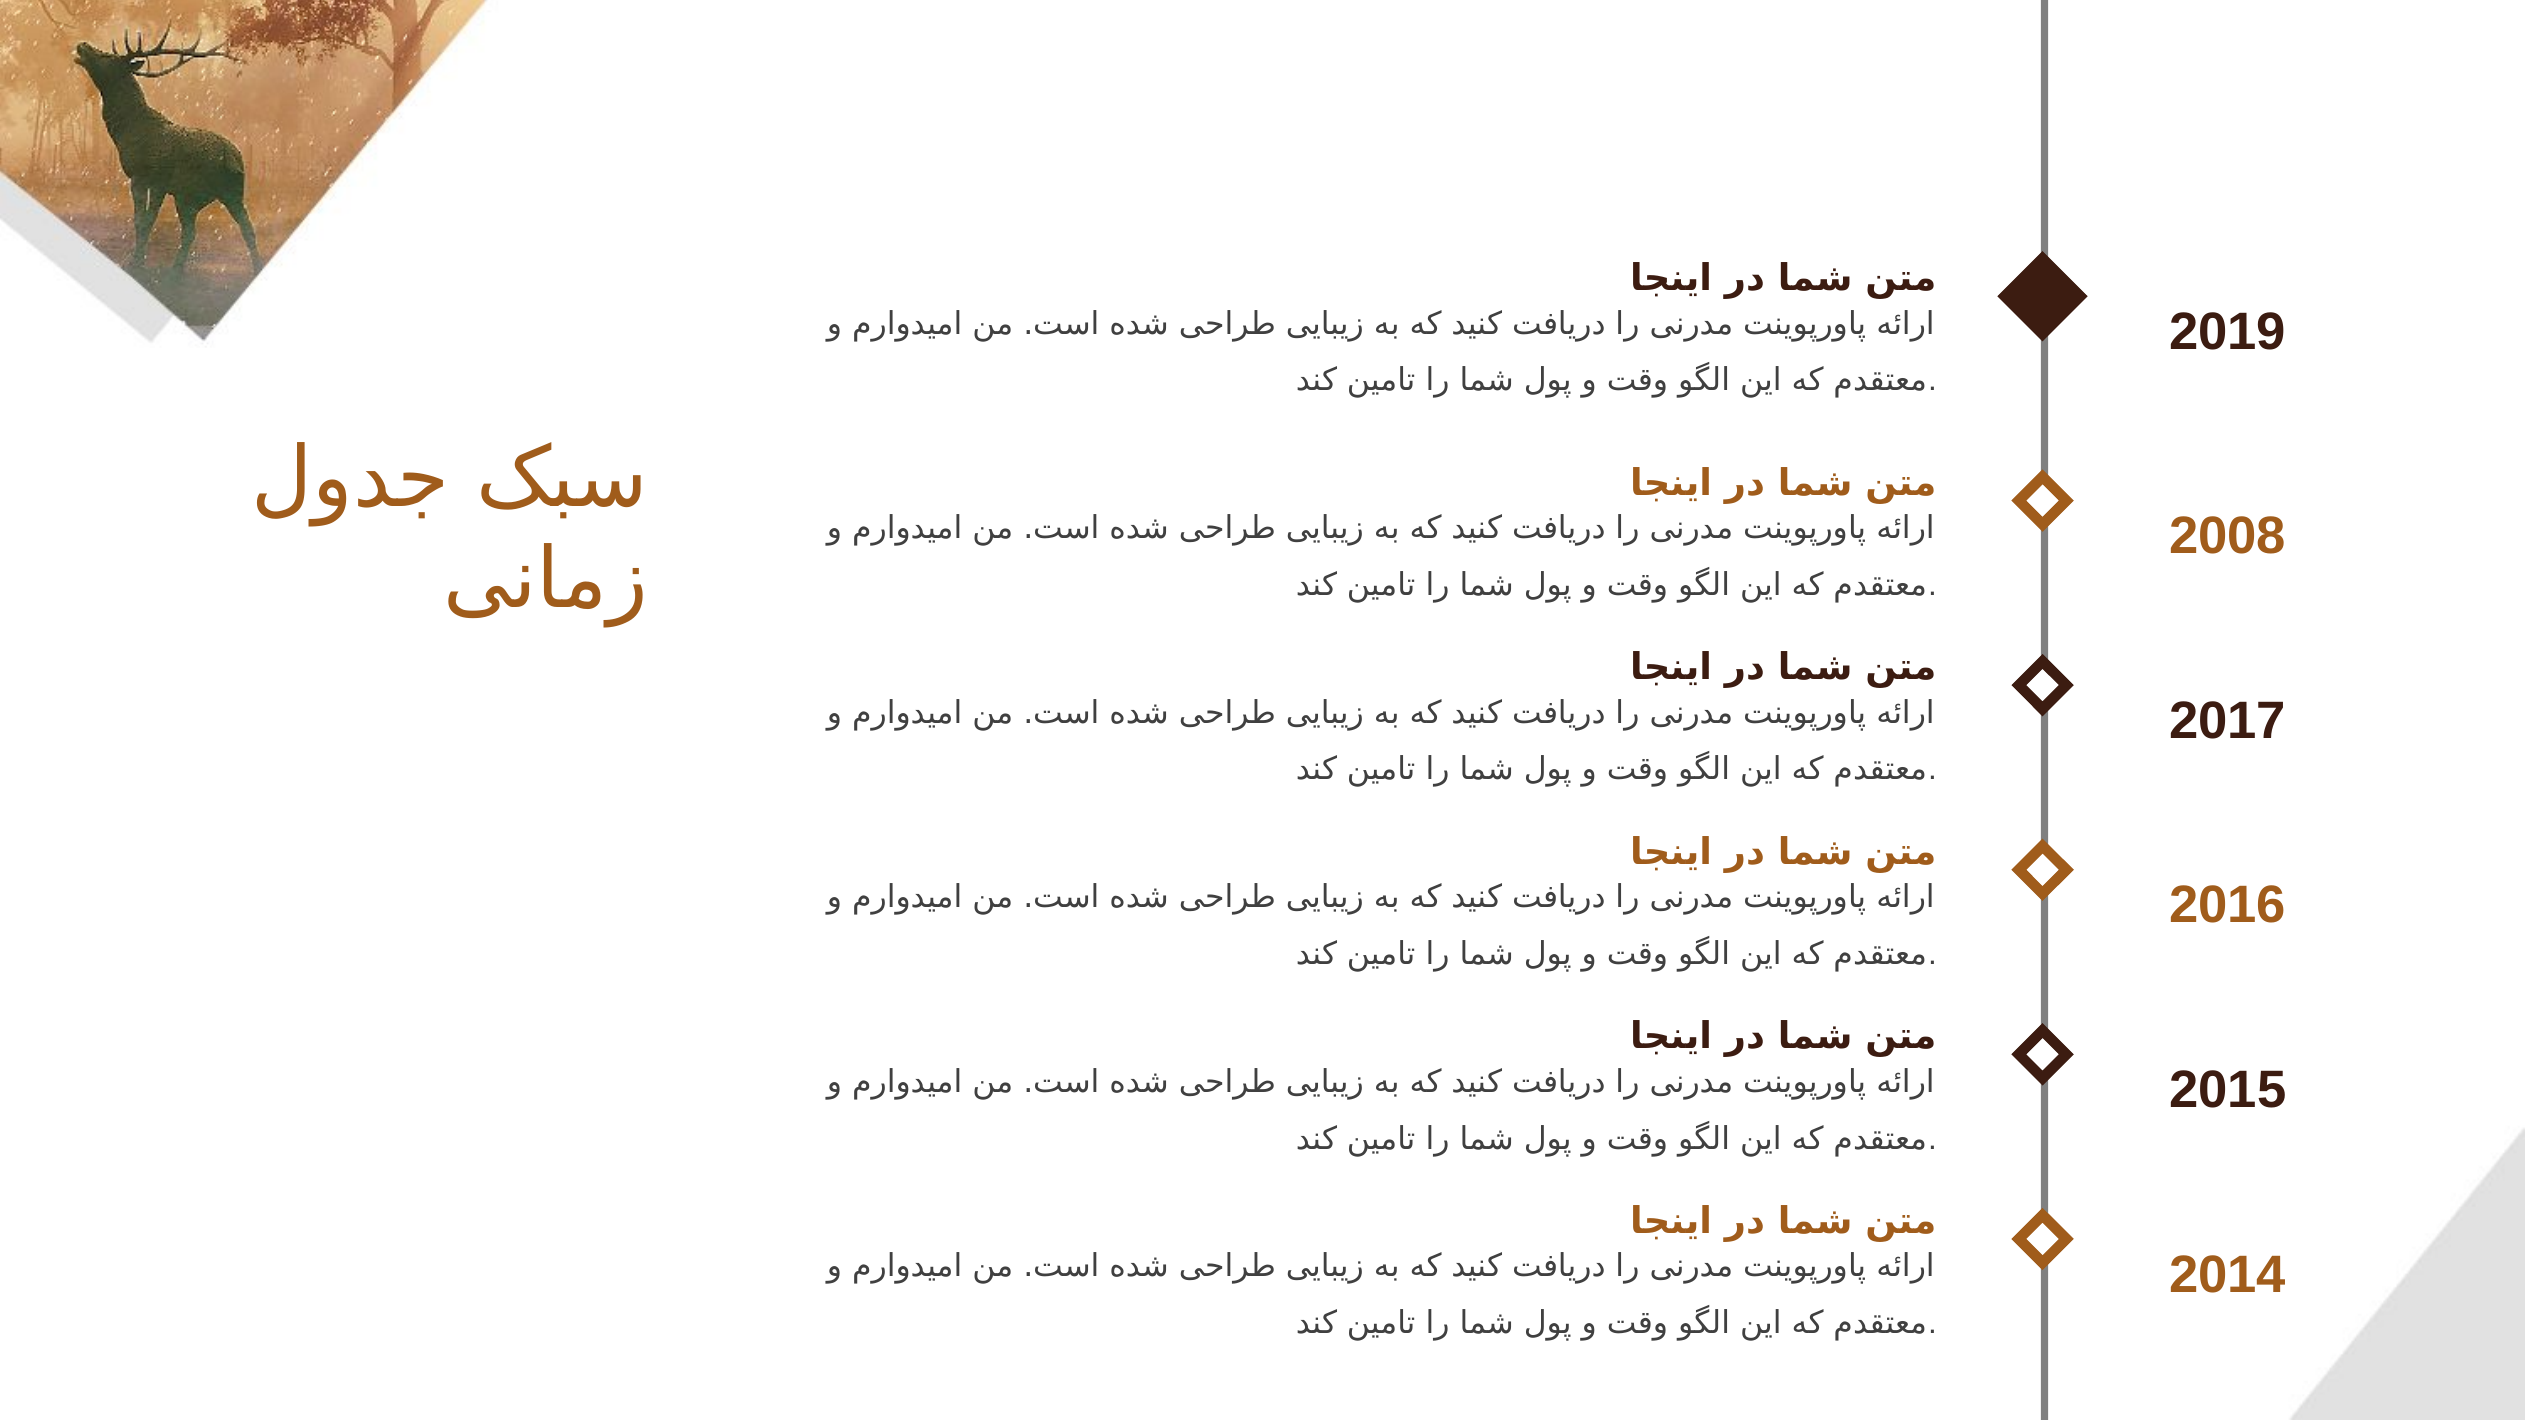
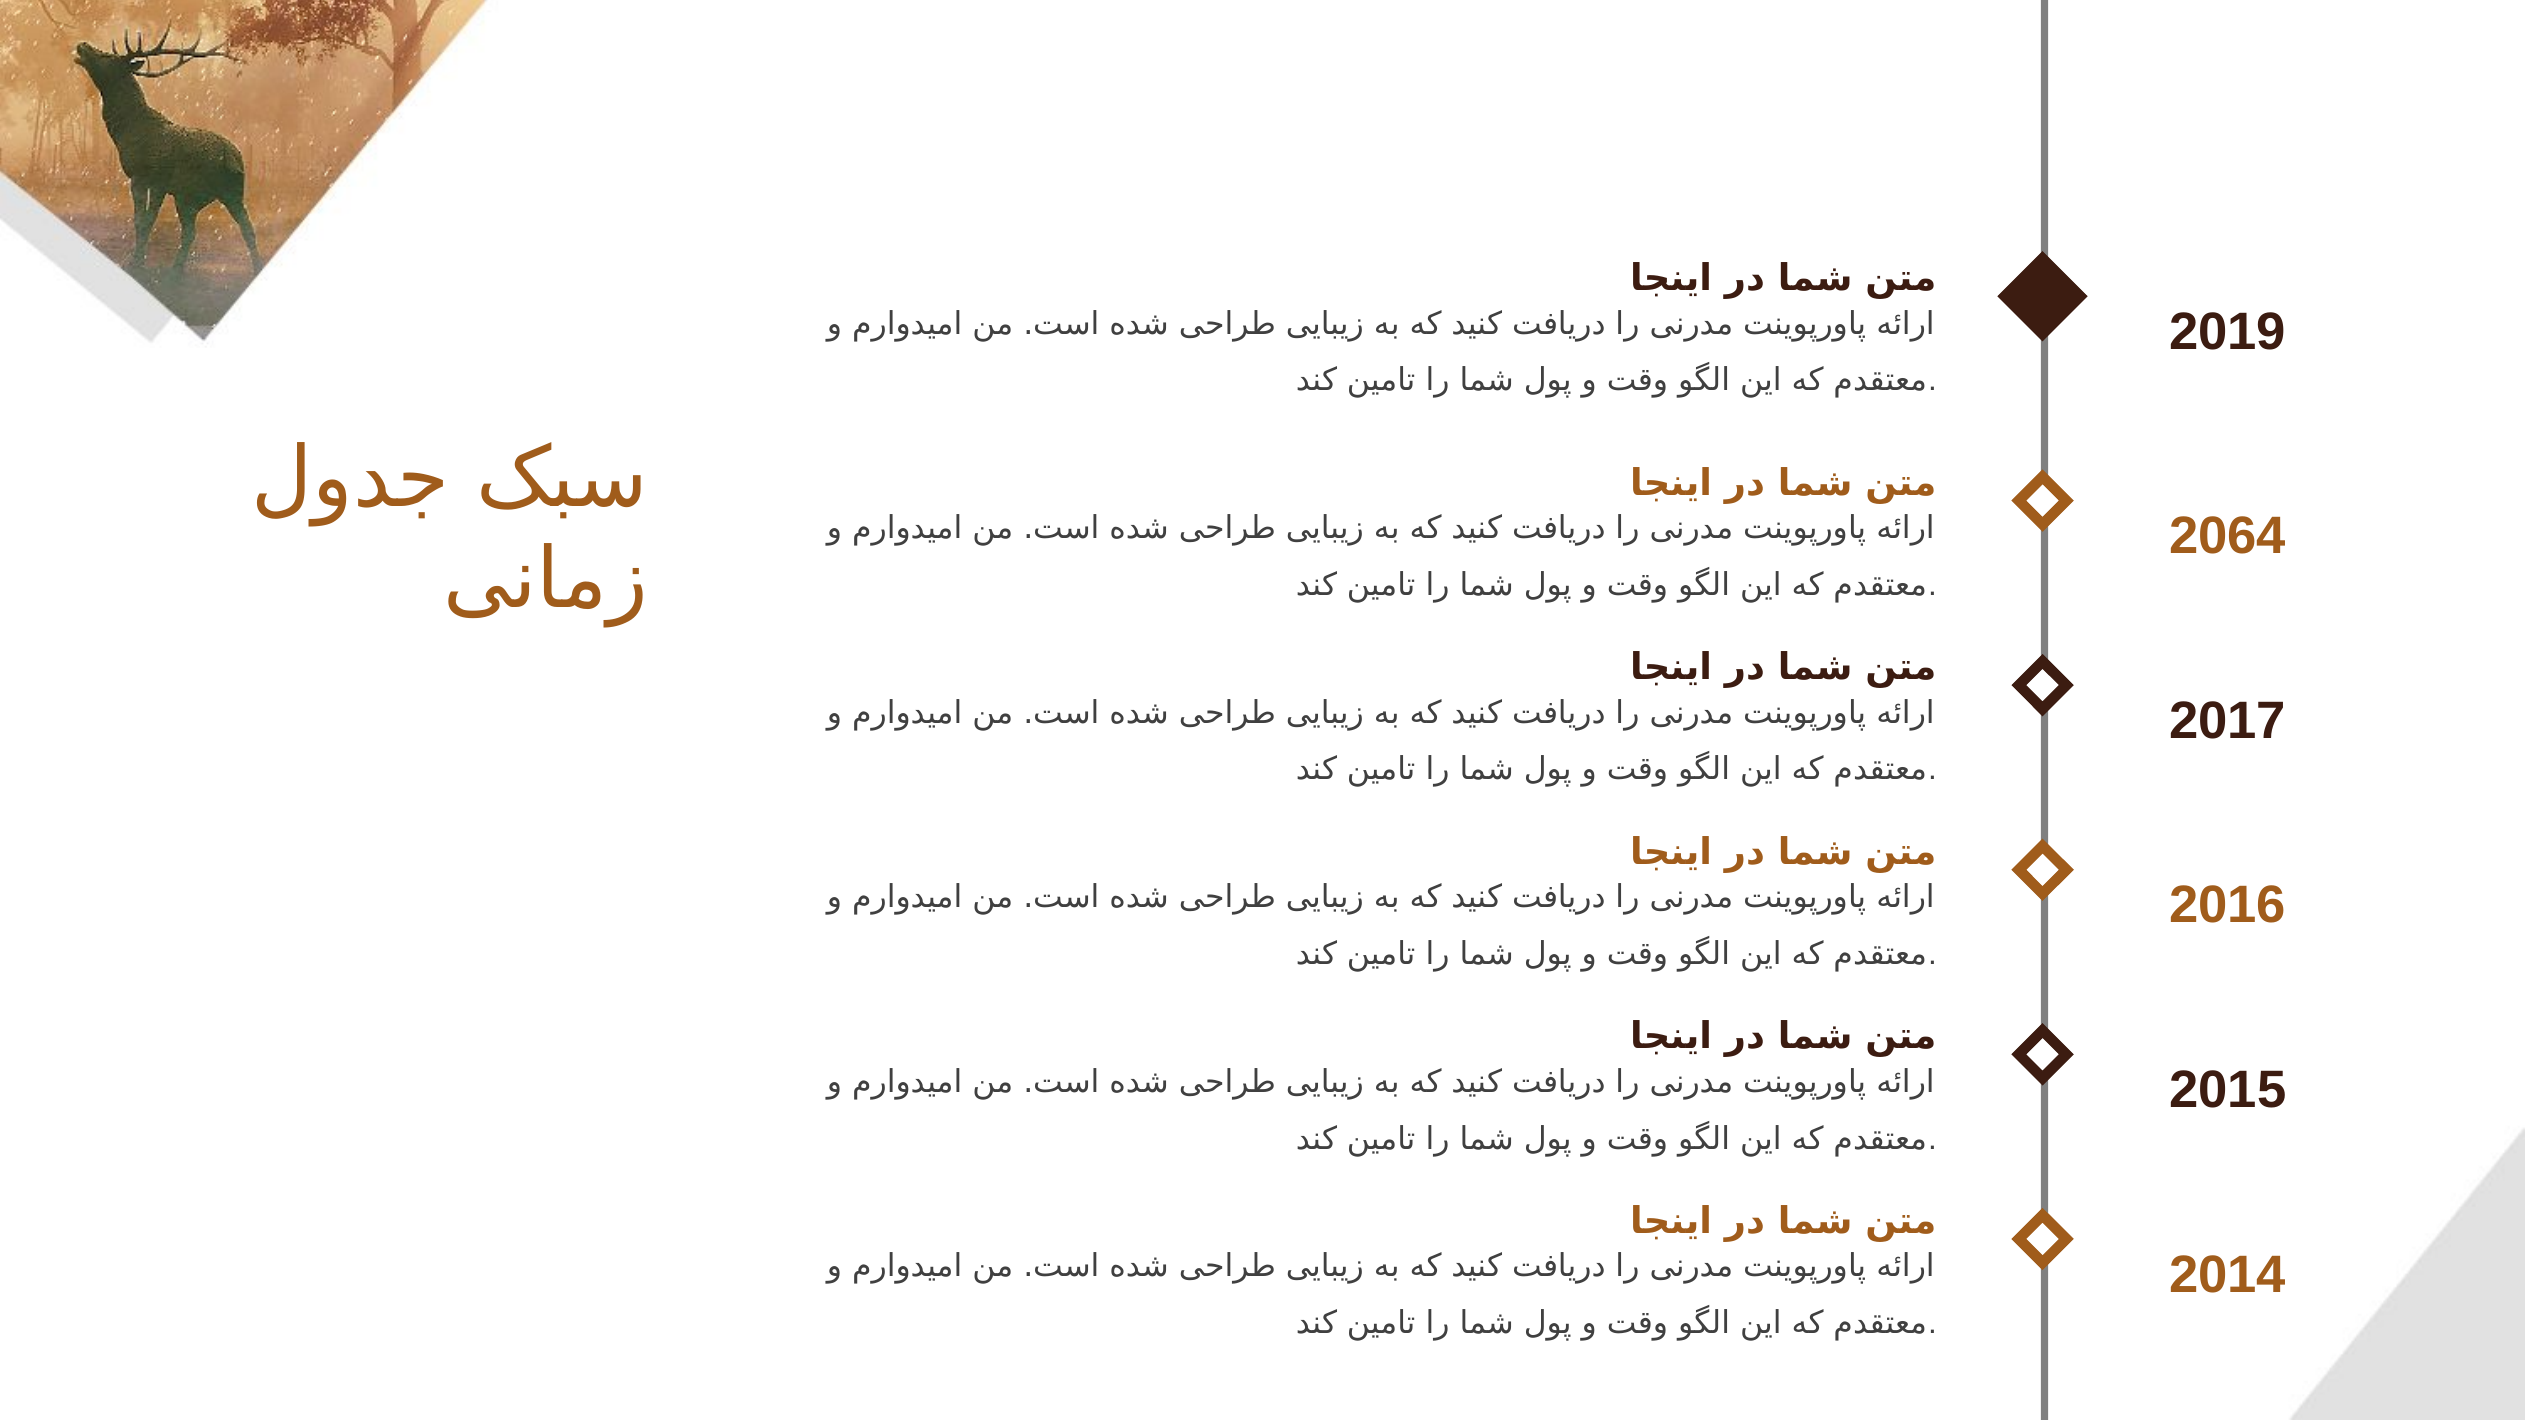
2008: 2008 -> 2064
